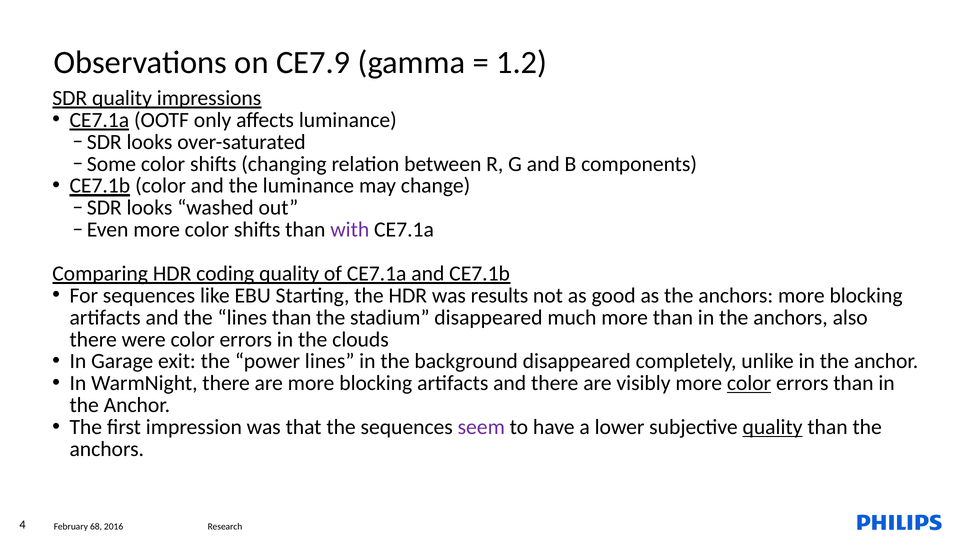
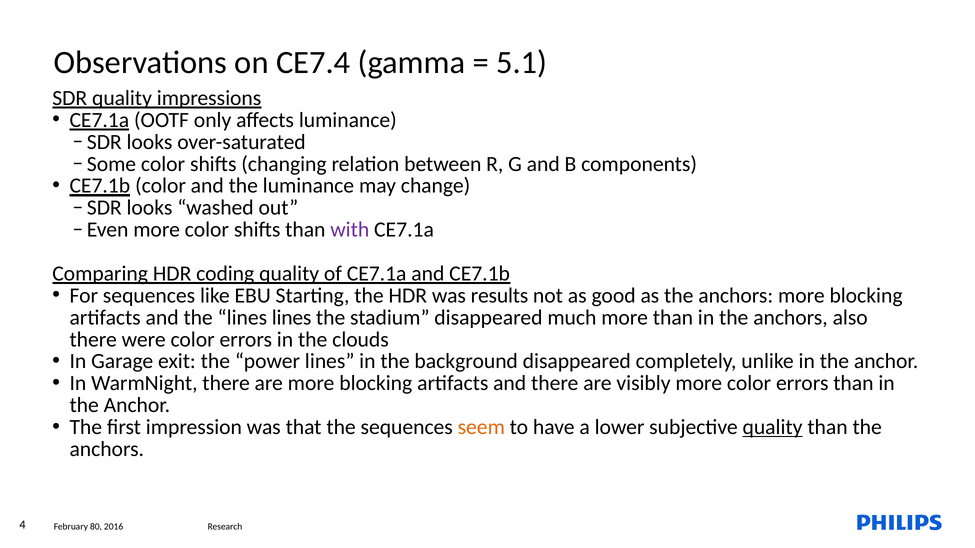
CE7.9: CE7.9 -> CE7.4
1.2: 1.2 -> 5.1
lines than: than -> lines
color at (749, 384) underline: present -> none
seem colour: purple -> orange
68: 68 -> 80
